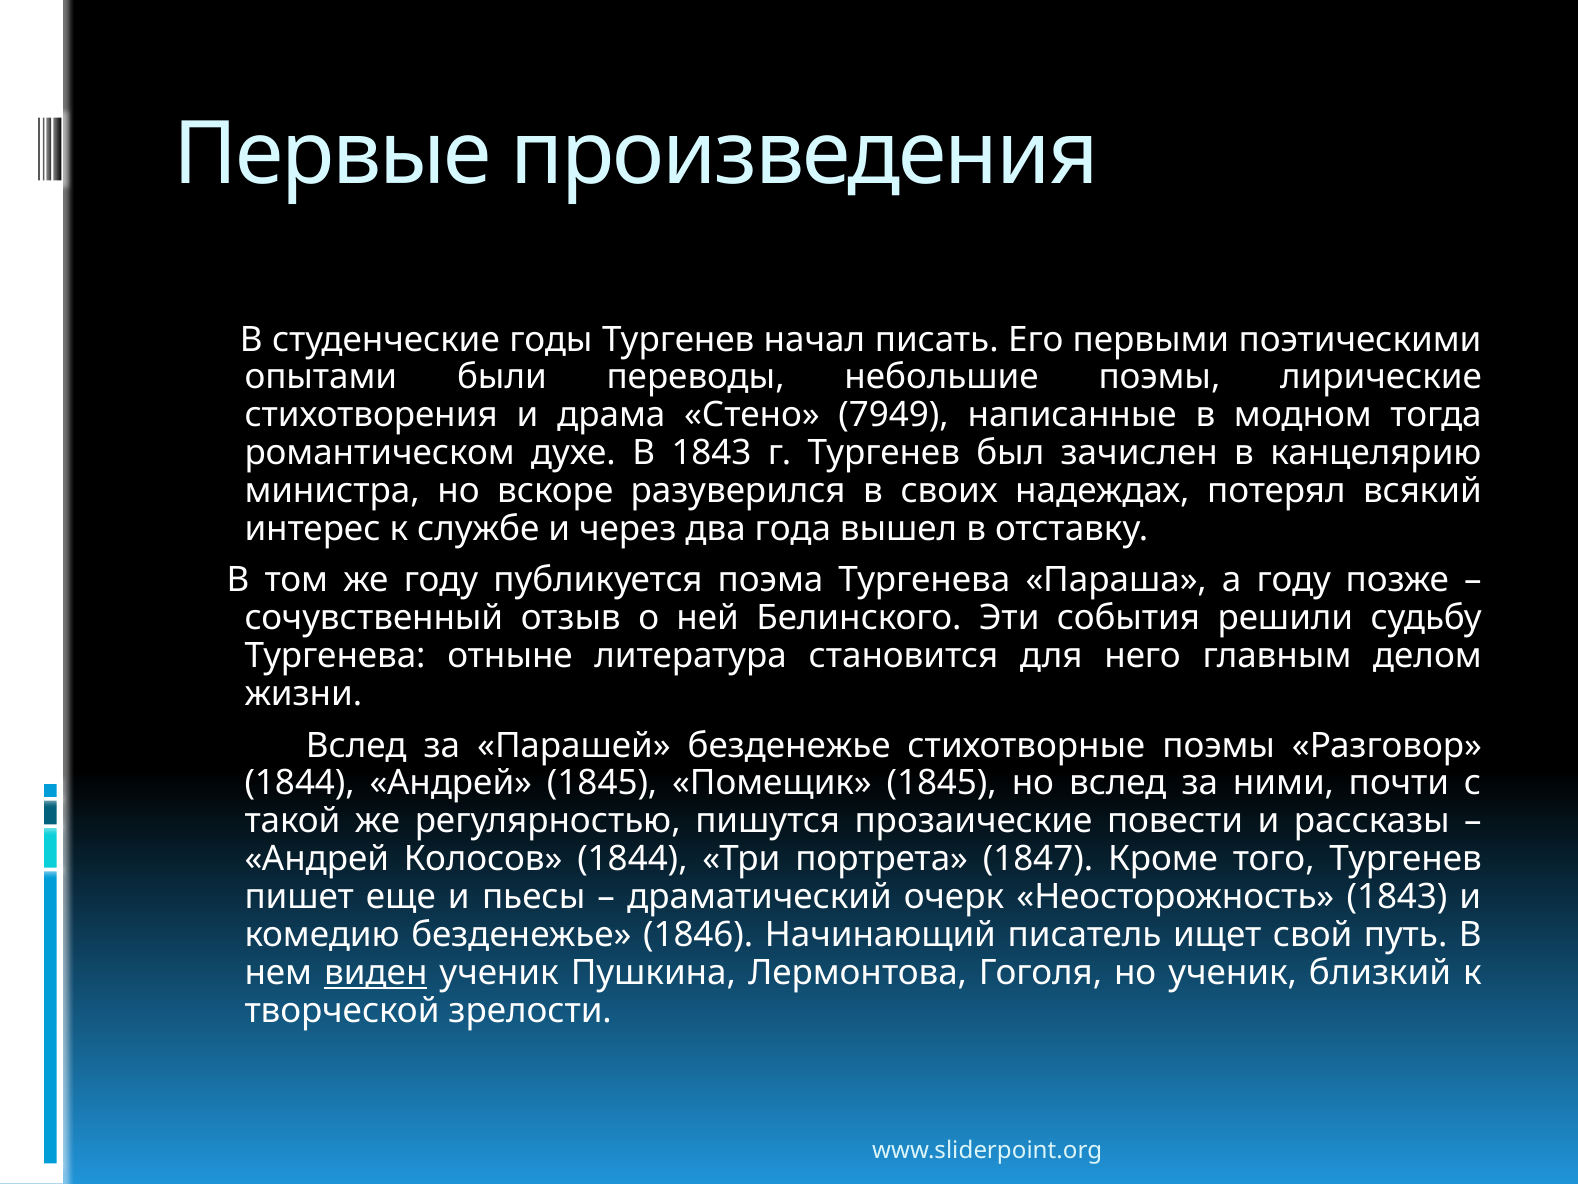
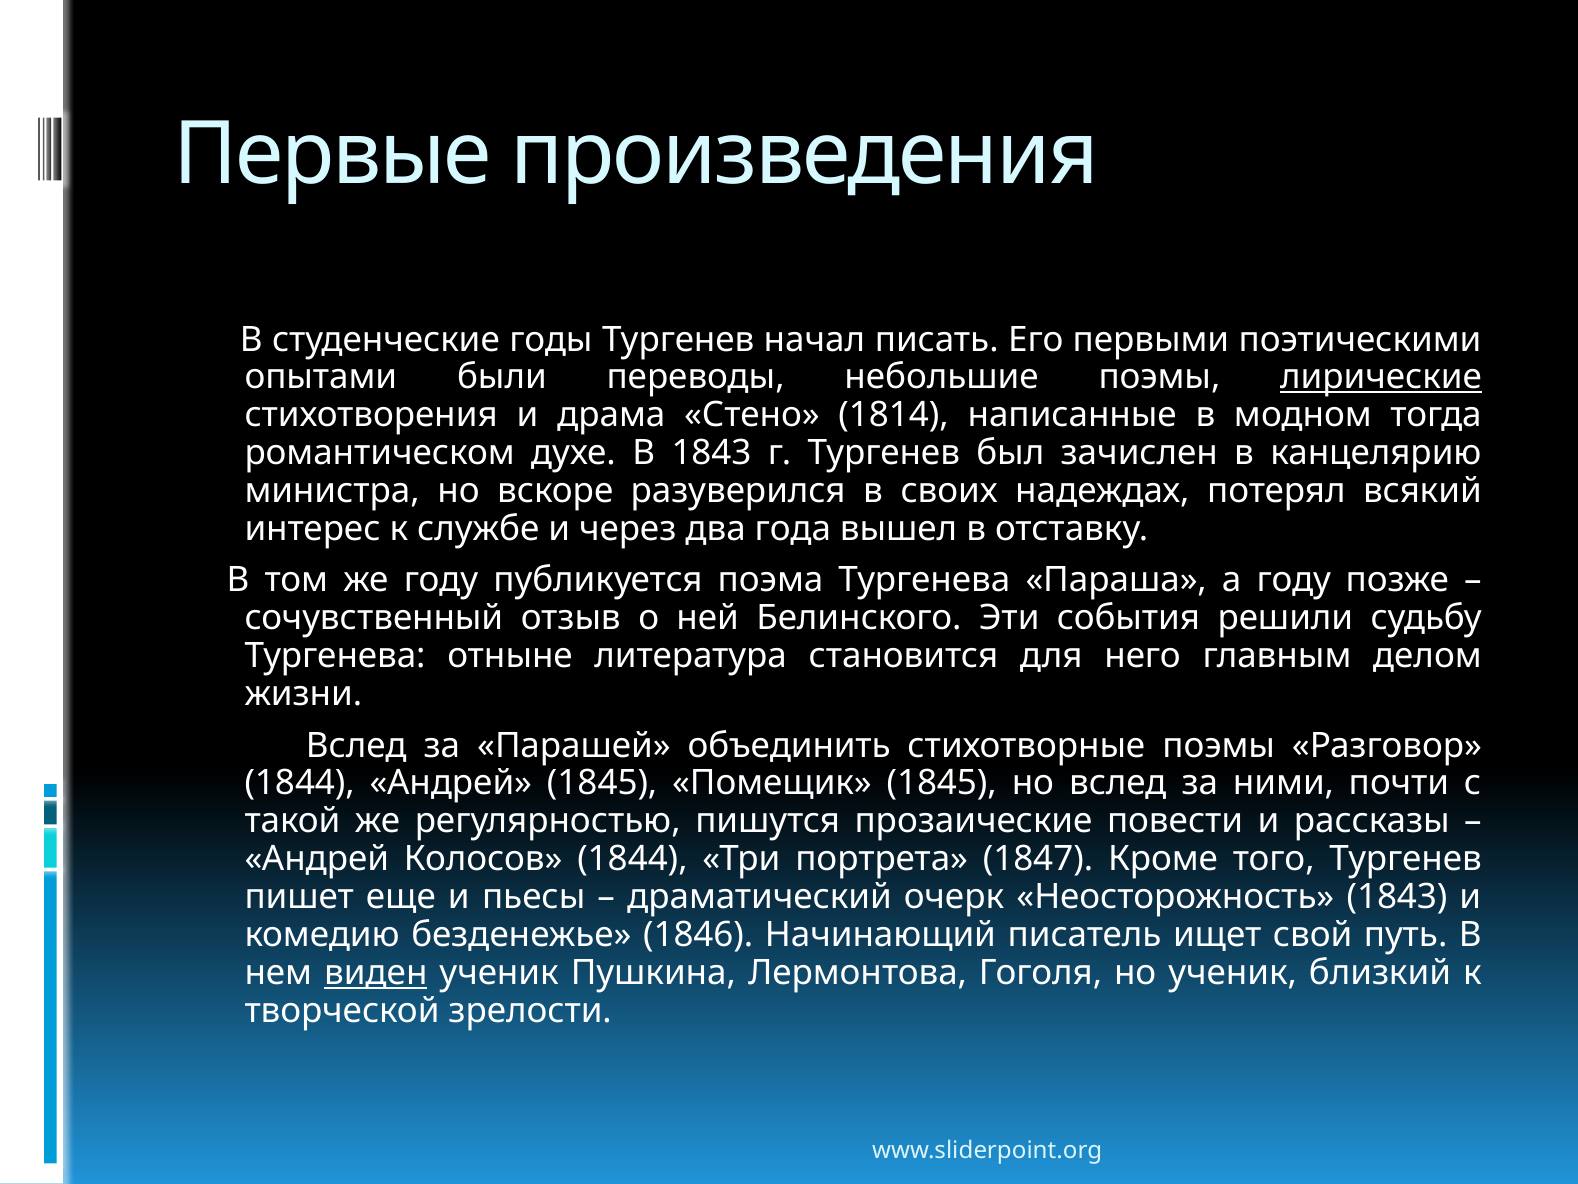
лирические underline: none -> present
7949: 7949 -> 1814
Парашей безденежье: безденежье -> объединить
